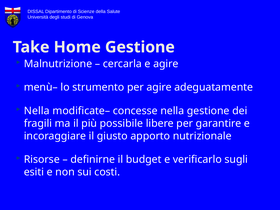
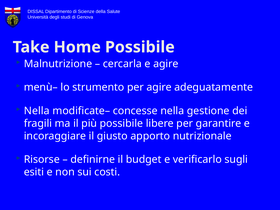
Home Gestione: Gestione -> Possibile
